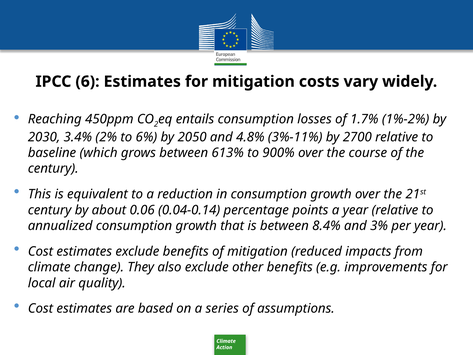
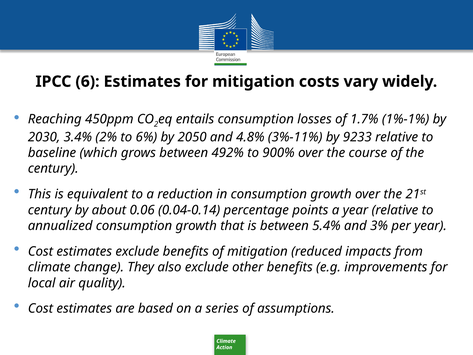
1%-2%: 1%-2% -> 1%-1%
2700: 2700 -> 9233
613%: 613% -> 492%
8.4%: 8.4% -> 5.4%
